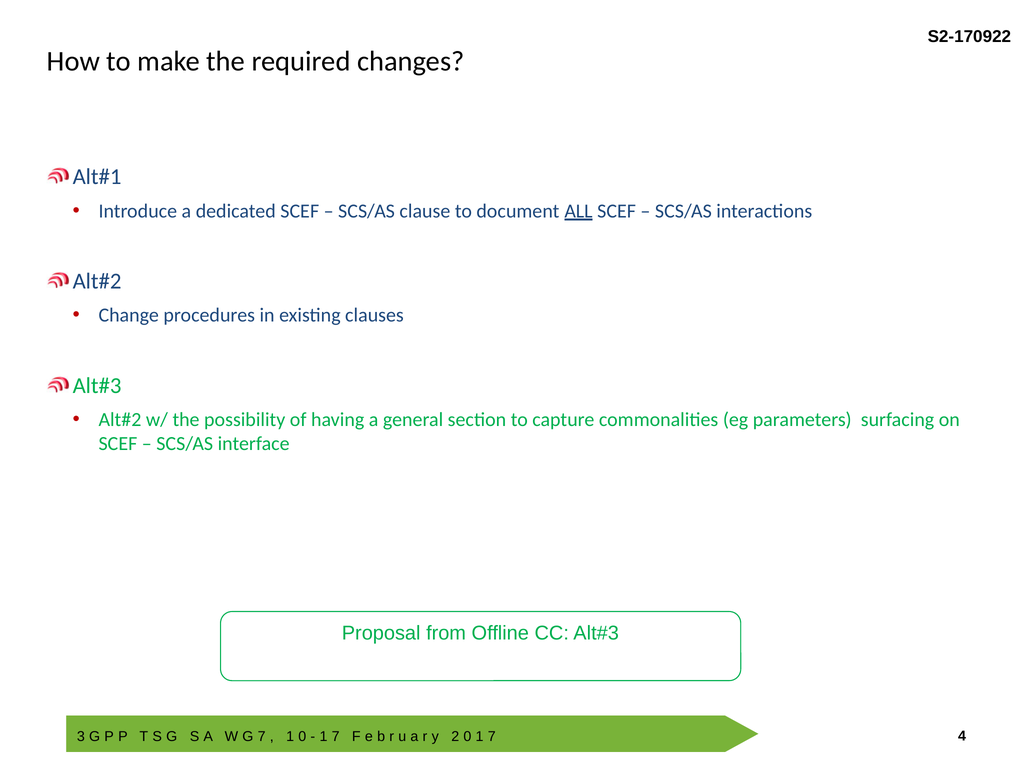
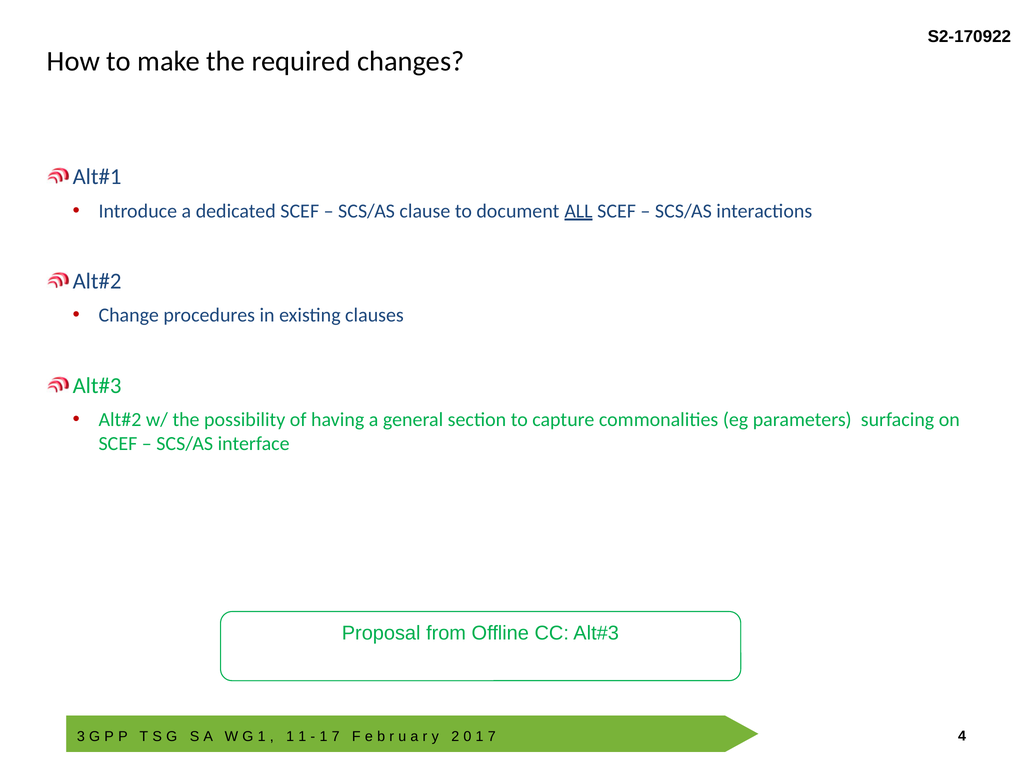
7 at (262, 736): 7 -> 1
1 0: 0 -> 1
